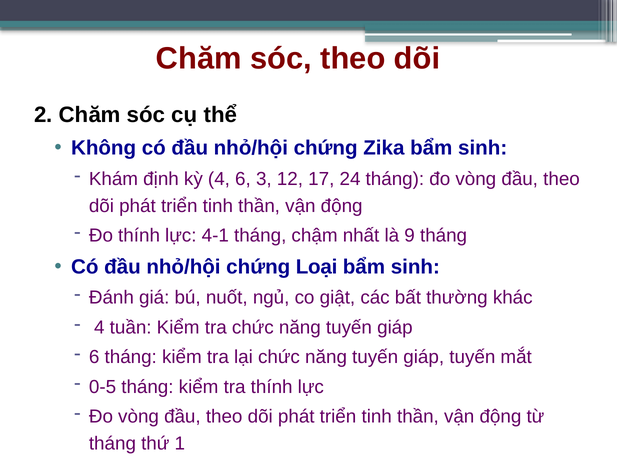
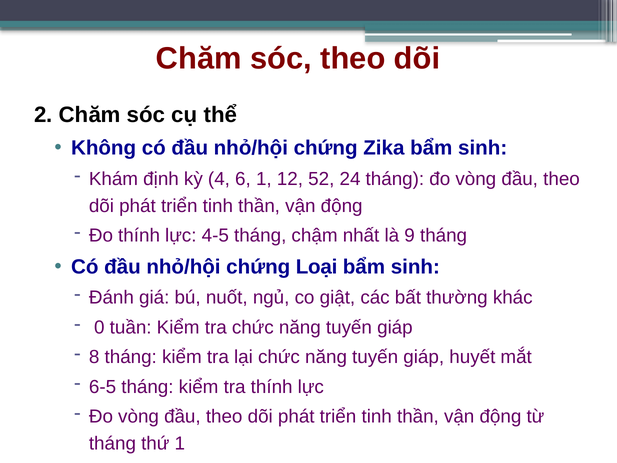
6 3: 3 -> 1
17: 17 -> 52
4-1: 4-1 -> 4-5
4 at (99, 327): 4 -> 0
6 at (94, 357): 6 -> 8
giáp tuyến: tuyến -> huyết
0-5: 0-5 -> 6-5
